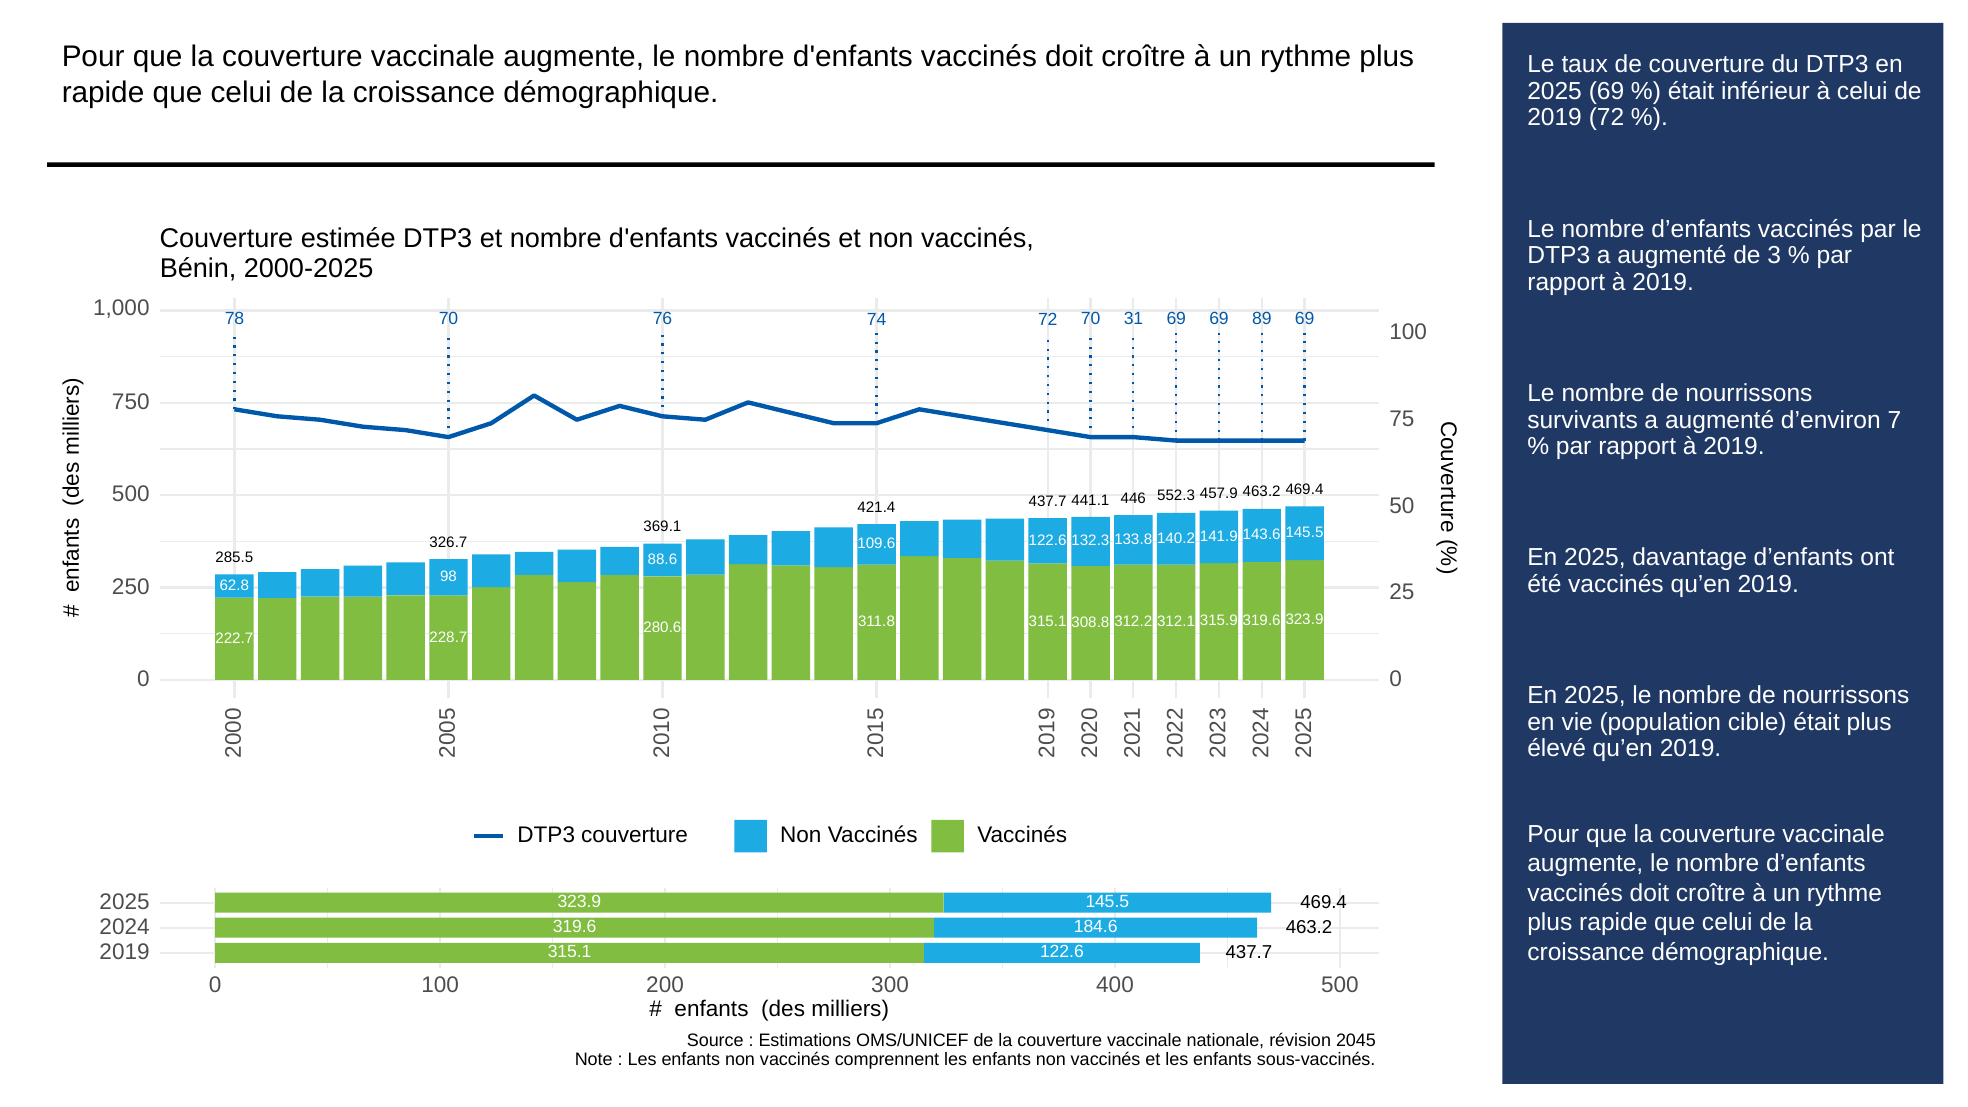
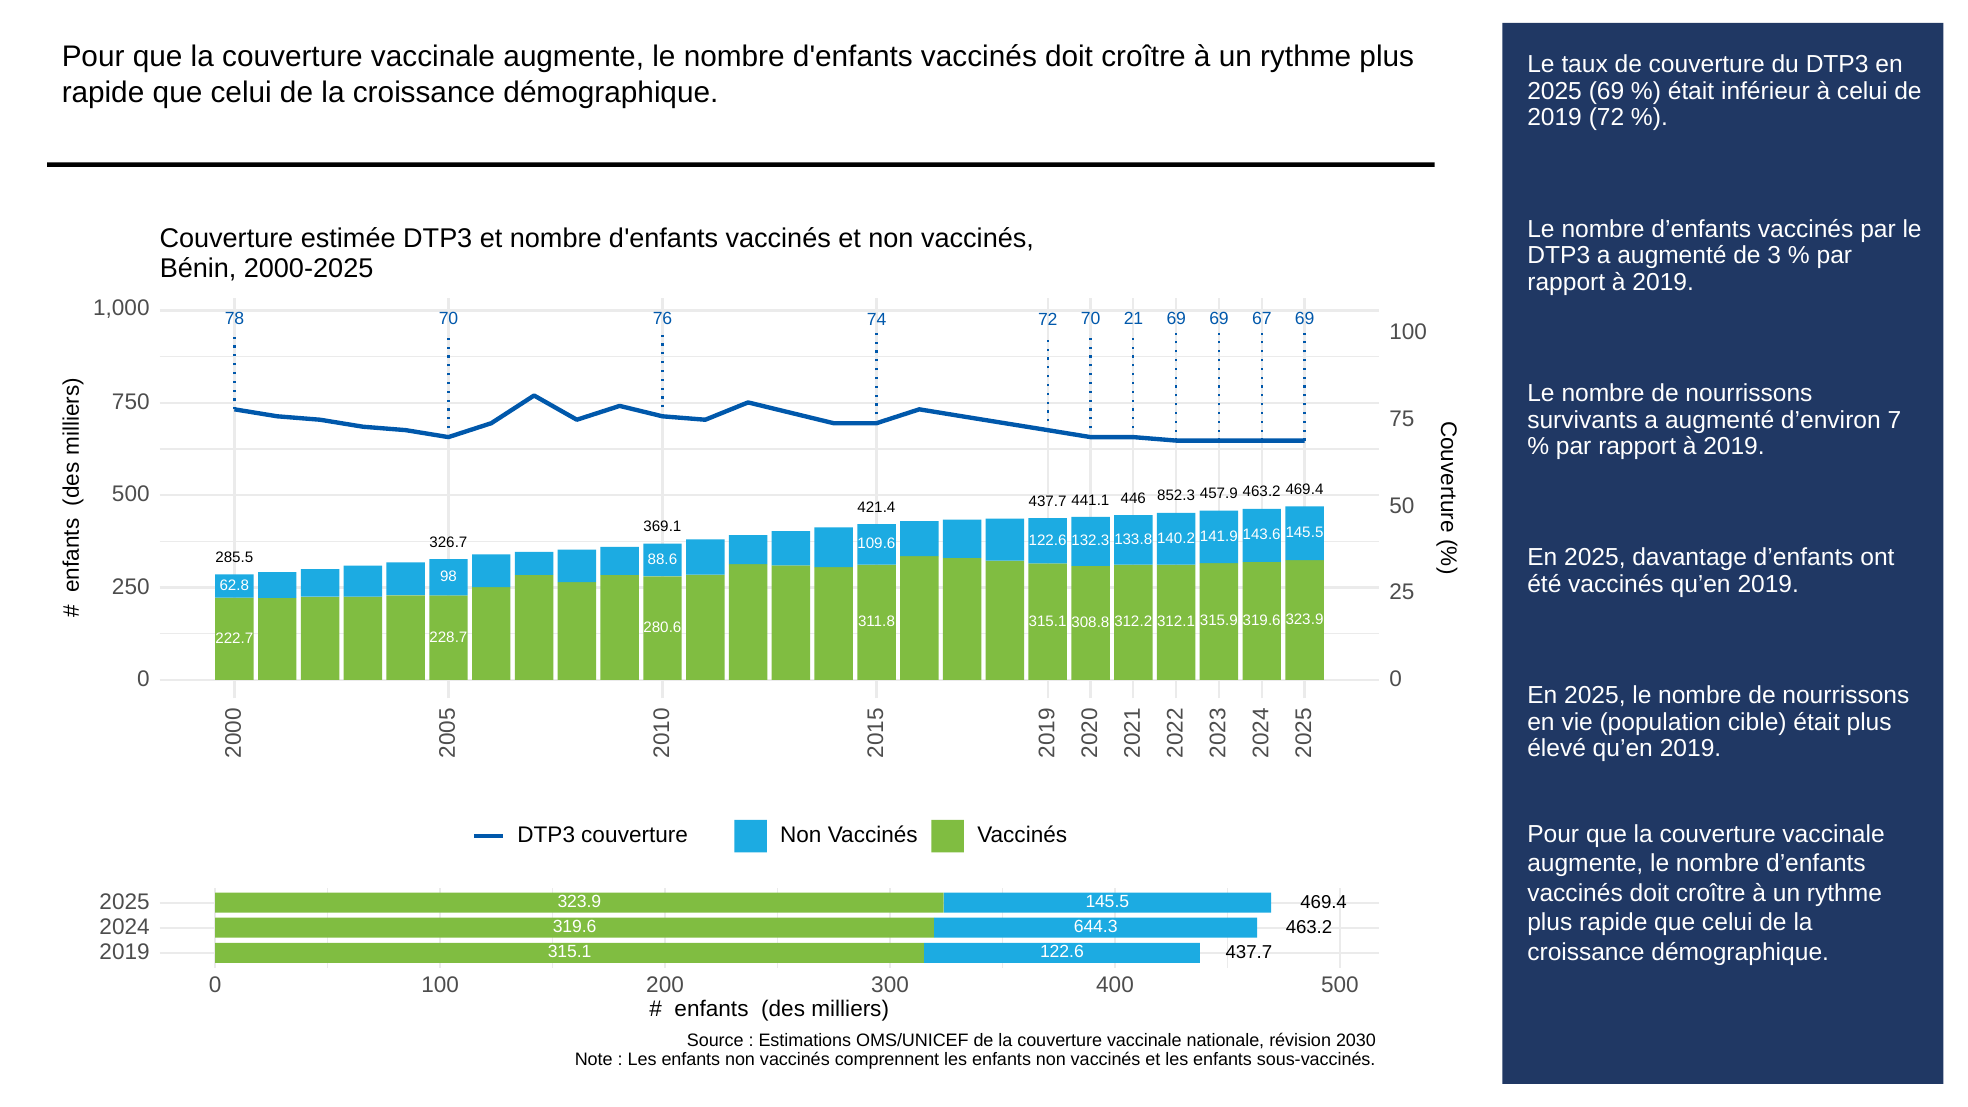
31: 31 -> 21
89: 89 -> 67
552.3: 552.3 -> 852.3
184.6: 184.6 -> 644.3
2045: 2045 -> 2030
